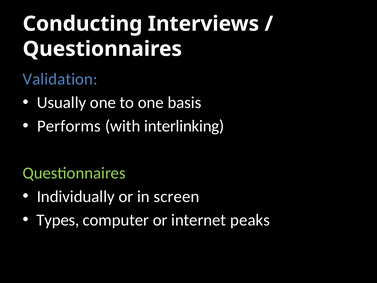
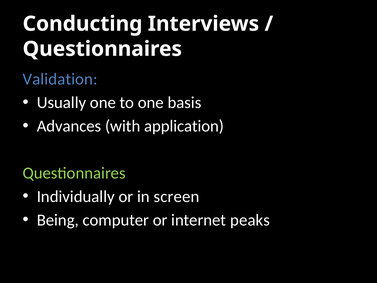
Performs: Performs -> Advances
interlinking: interlinking -> application
Types: Types -> Being
